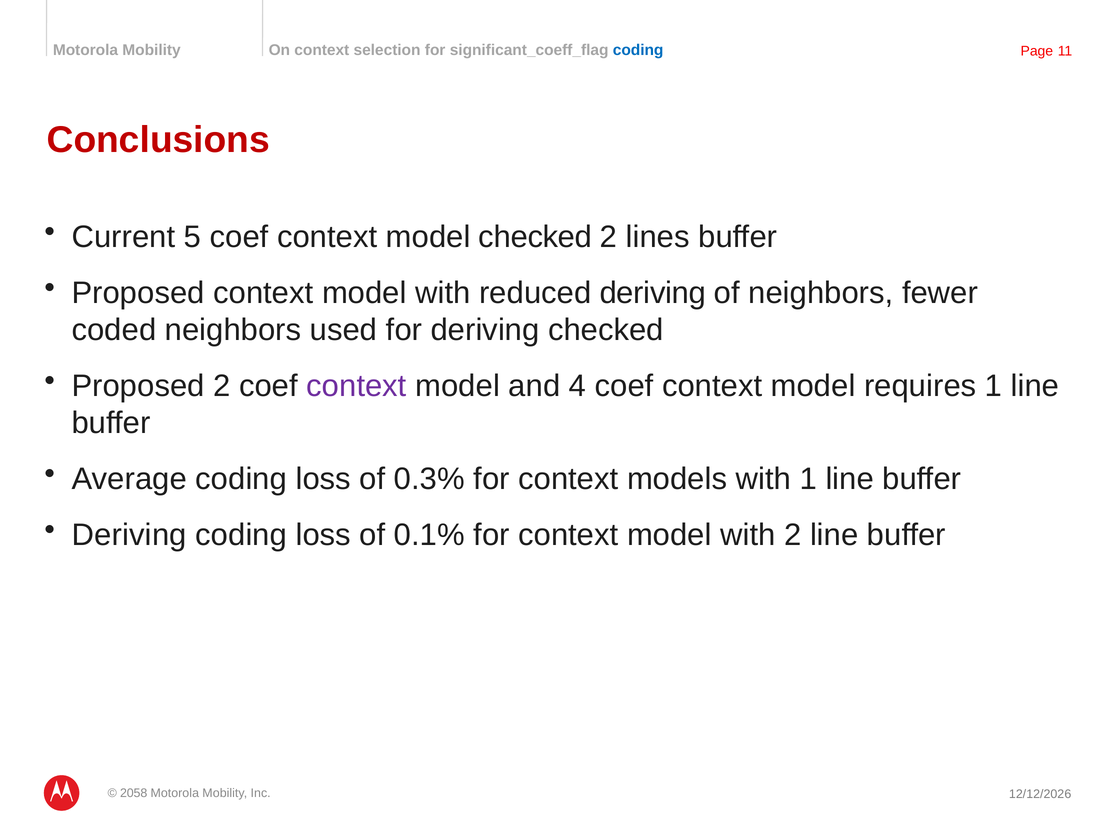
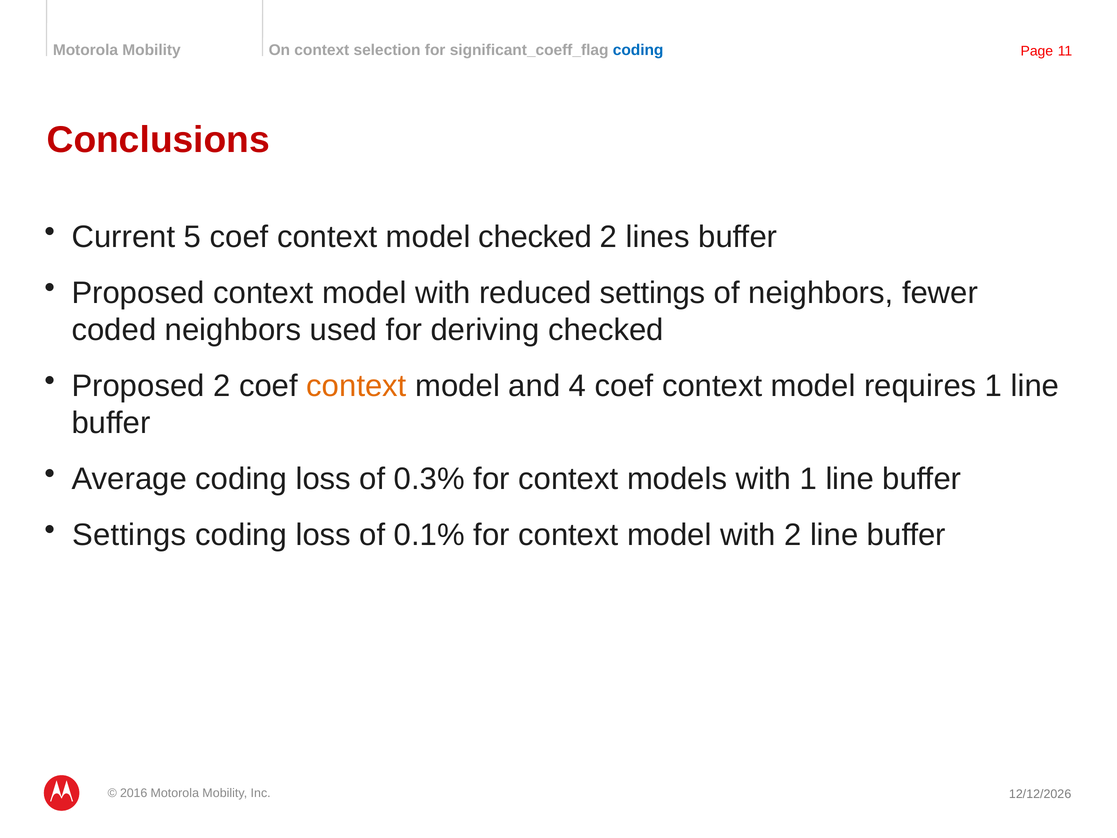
reduced deriving: deriving -> settings
context at (357, 386) colour: purple -> orange
Deriving at (129, 535): Deriving -> Settings
2058: 2058 -> 2016
